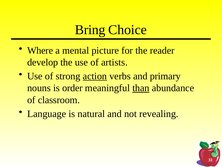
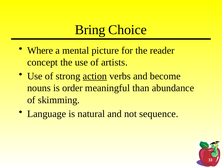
develop: develop -> concept
primary: primary -> become
than underline: present -> none
classroom: classroom -> skimming
revealing: revealing -> sequence
